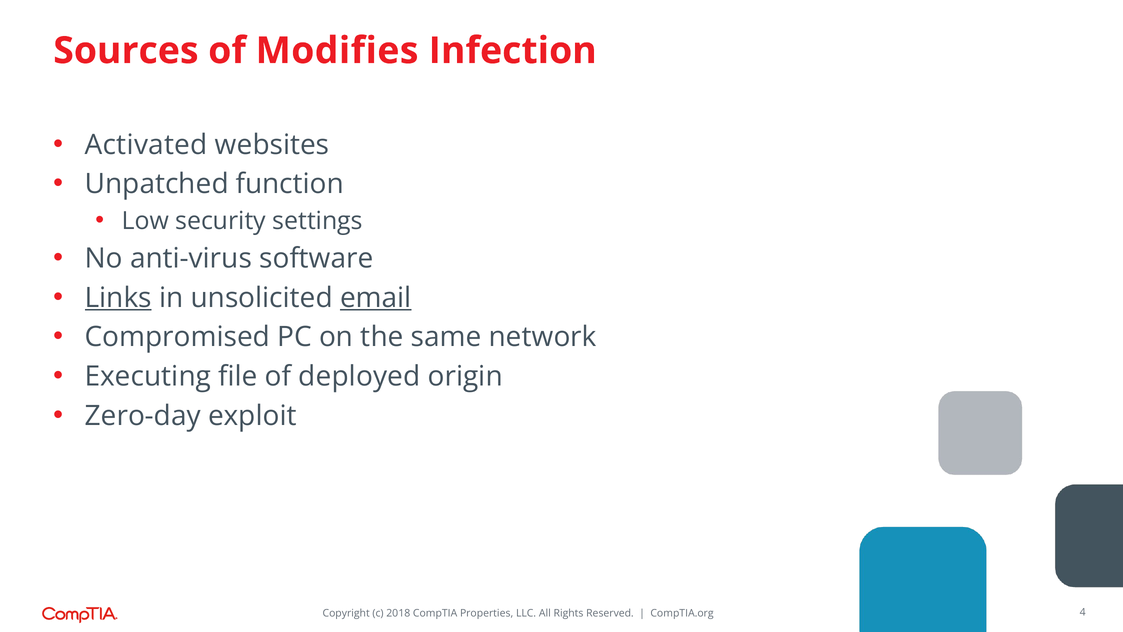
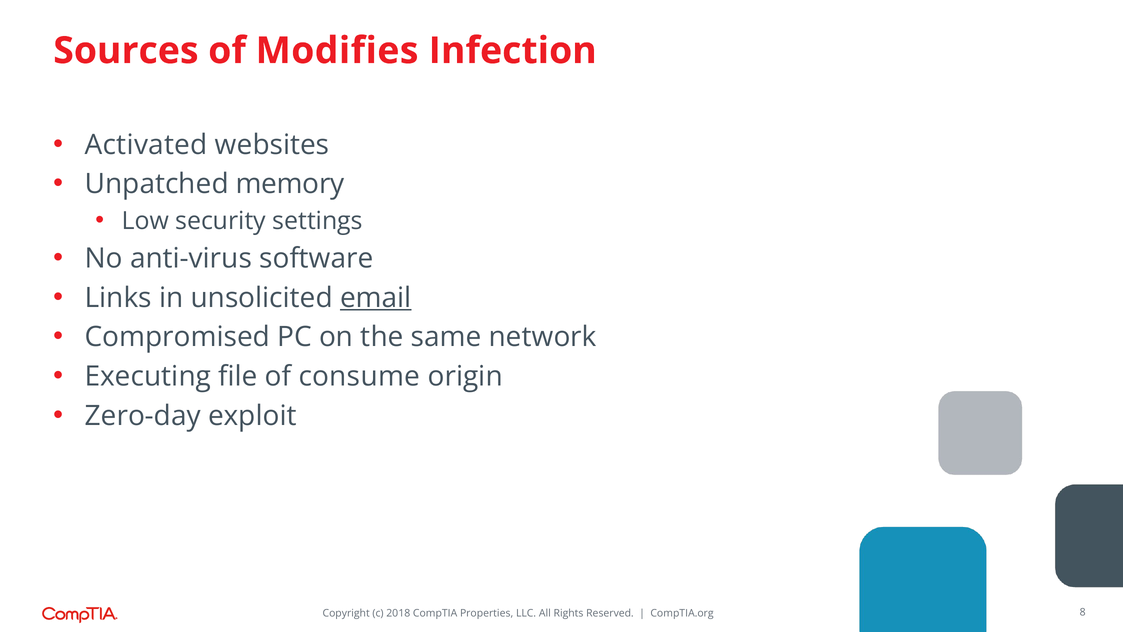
function: function -> memory
Links underline: present -> none
deployed: deployed -> consume
4: 4 -> 8
